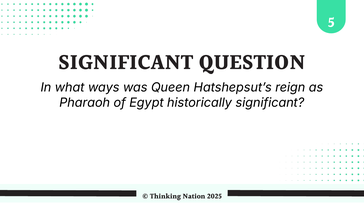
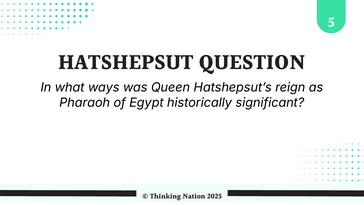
SIGNIFICANT at (126, 63): SIGNIFICANT -> HATSHEPSUT
